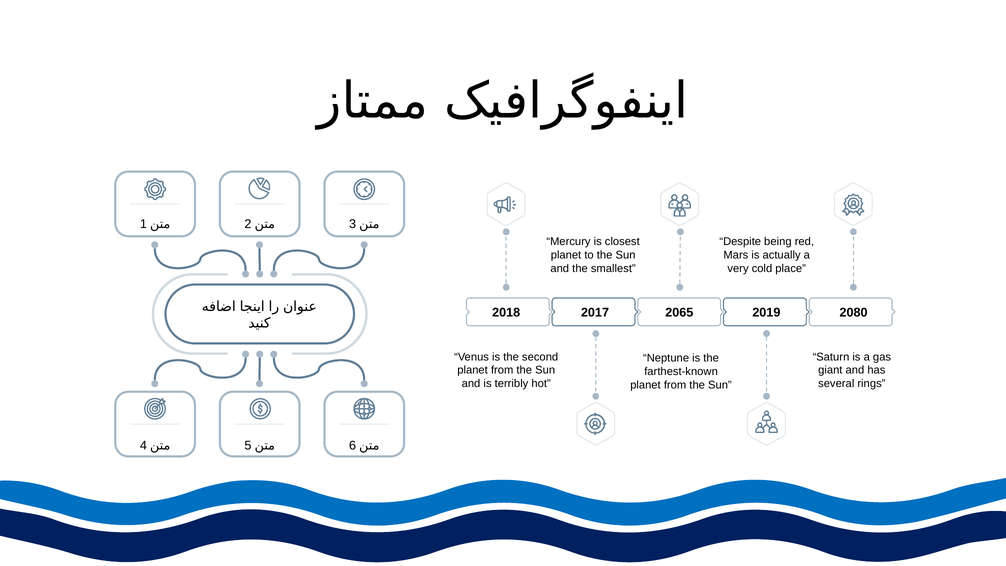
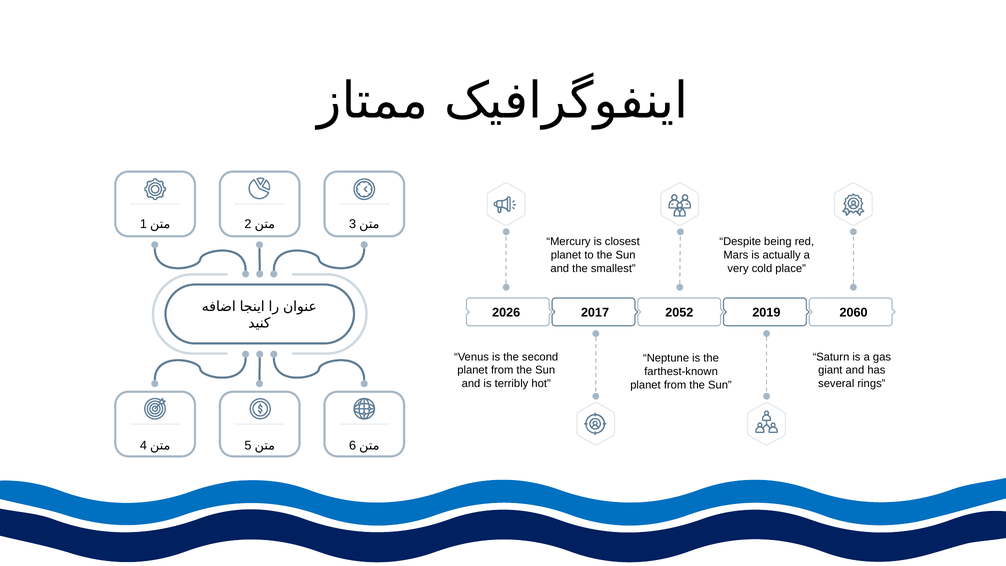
2018: 2018 -> 2026
2065: 2065 -> 2052
2080: 2080 -> 2060
